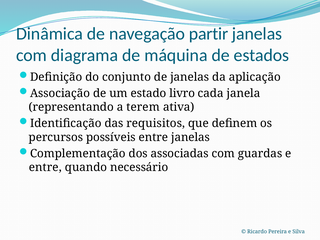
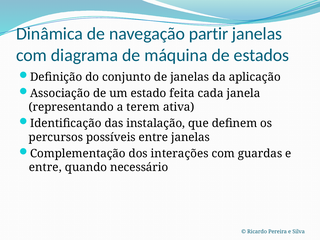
livro: livro -> feita
requisitos: requisitos -> instalação
associadas: associadas -> interações
